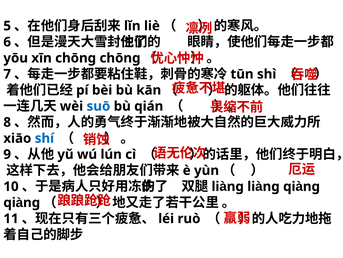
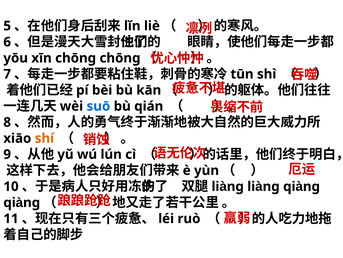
shí colour: blue -> orange
